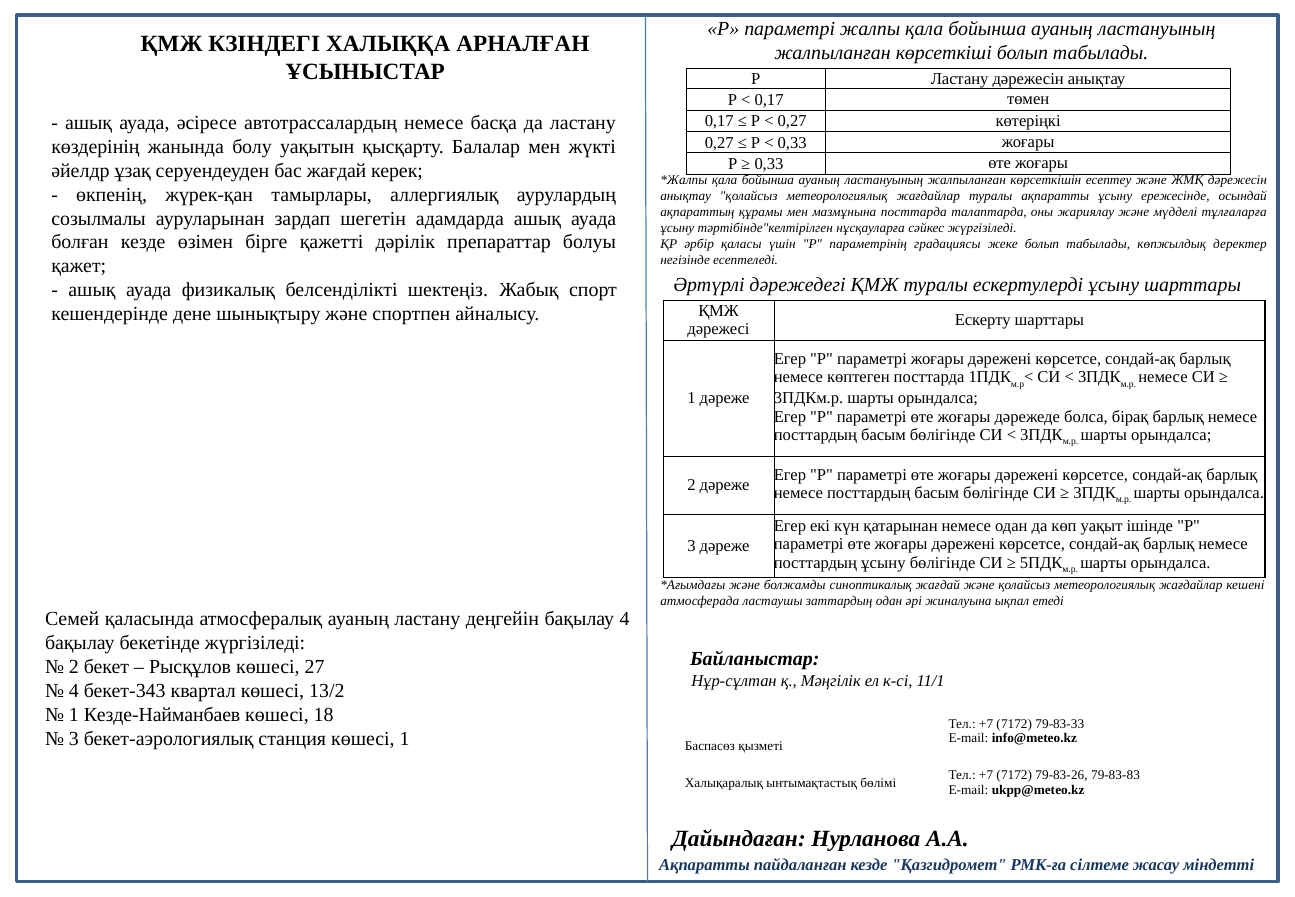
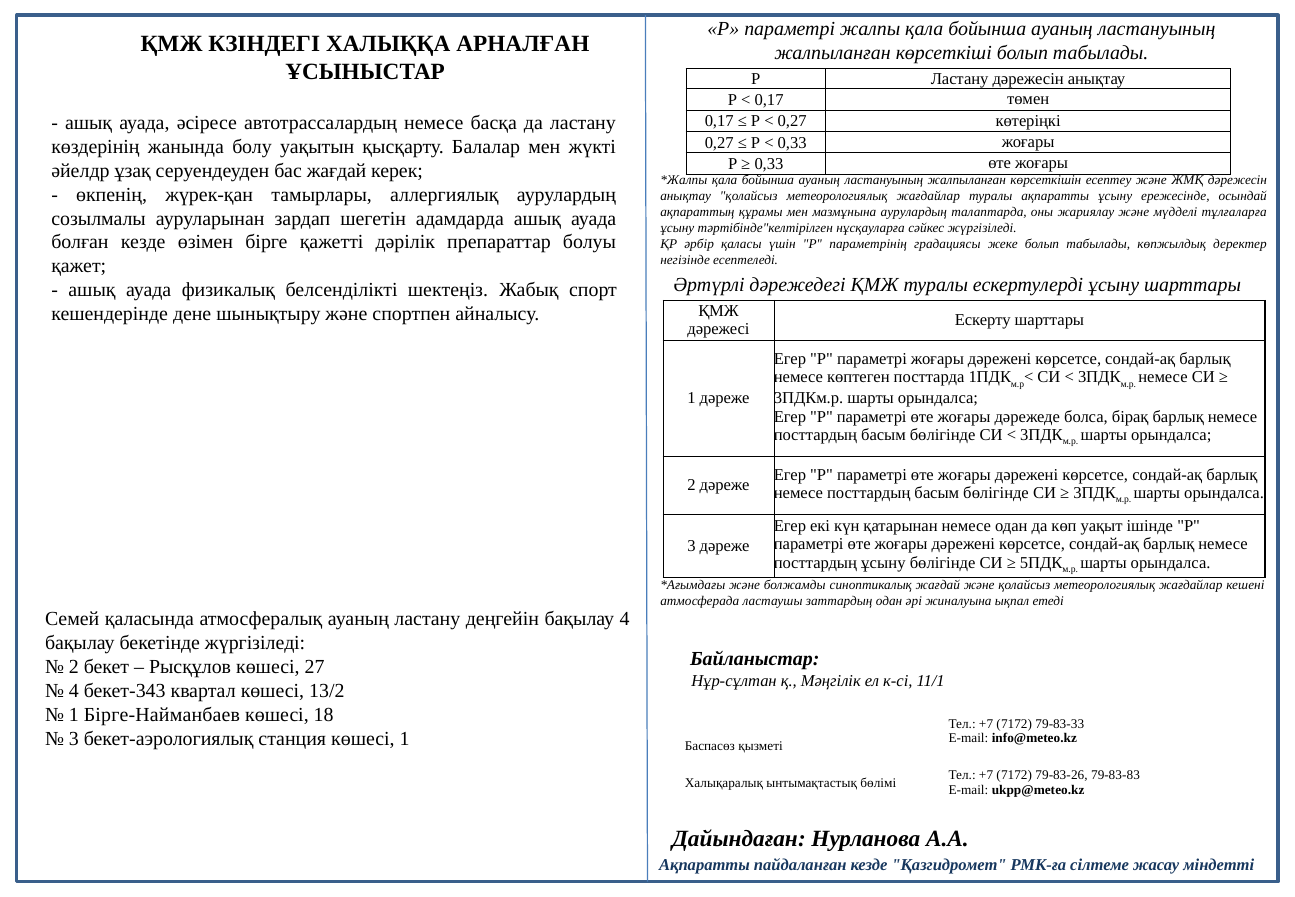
мазмұнына посттарда: посттарда -> аурулардың
Кезде-Найманбаев: Кезде-Найманбаев -> Бірге-Найманбаев
